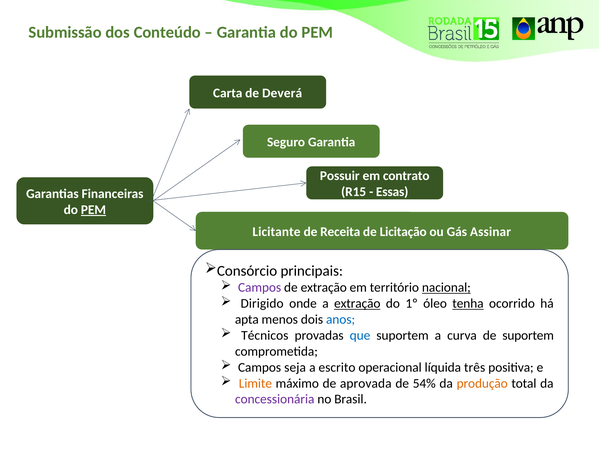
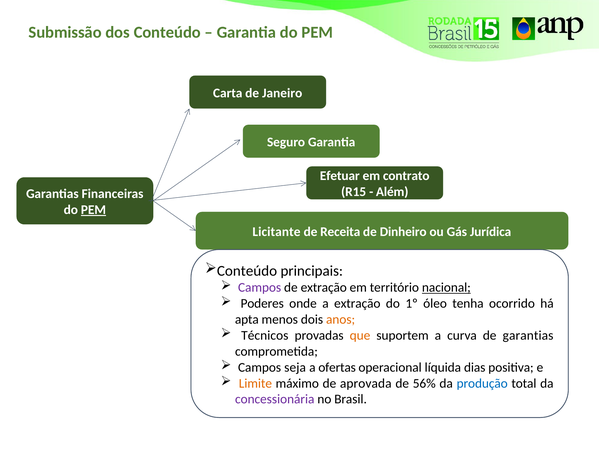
Deverá: Deverá -> Janeiro
Possuir: Possuir -> Efetuar
Essas: Essas -> Além
Licitação: Licitação -> Dinheiro
Assinar: Assinar -> Jurídica
Consórcio at (247, 271): Consórcio -> Conteúdo
Dirigido: Dirigido -> Poderes
extração at (357, 304) underline: present -> none
tenha underline: present -> none
anos colour: blue -> orange
que colour: blue -> orange
de suportem: suportem -> garantias
escrito: escrito -> ofertas
três: três -> dias
54%: 54% -> 56%
produção colour: orange -> blue
